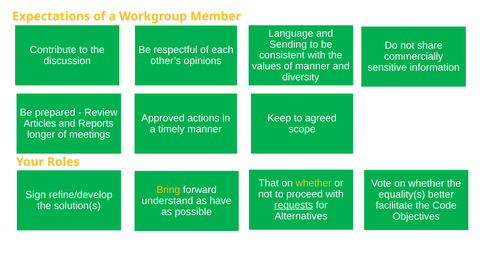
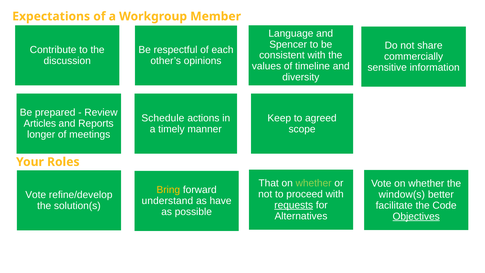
Sending: Sending -> Spencer
of manner: manner -> timeline
Approved: Approved -> Schedule
whether at (314, 183) colour: yellow -> light green
equality(s: equality(s -> window(s
Sign at (36, 195): Sign -> Vote
Objectives underline: none -> present
